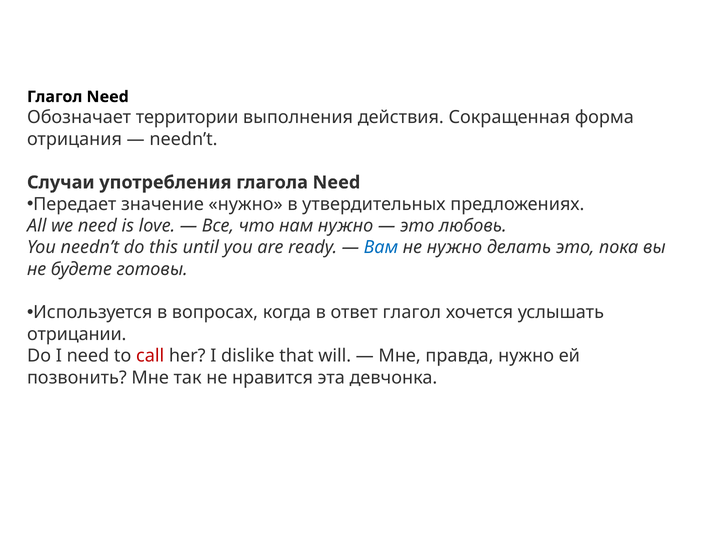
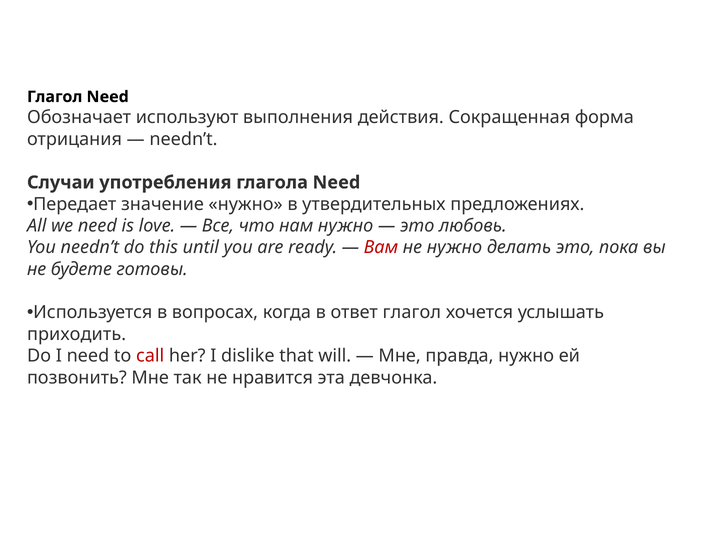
территории: территории -> используют
Вам colour: blue -> red
отрицании: отрицании -> приходить
